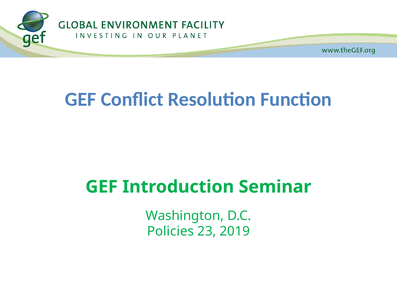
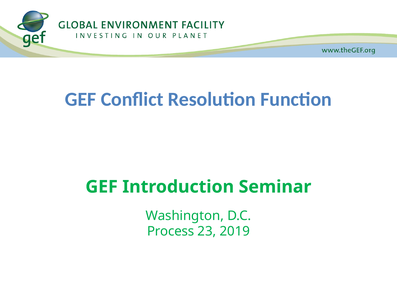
Policies: Policies -> Process
